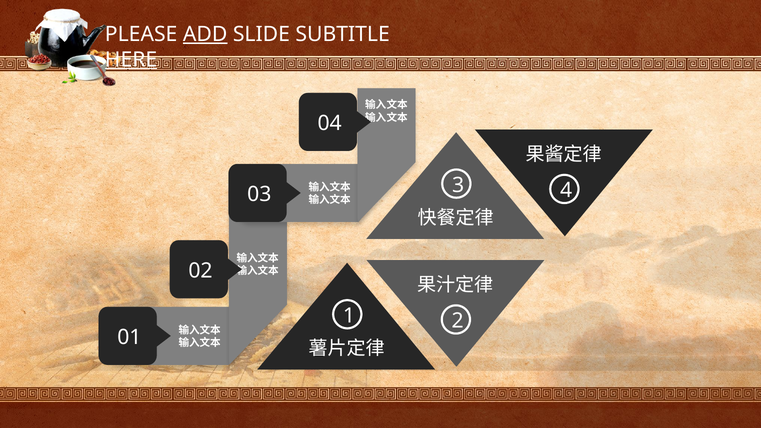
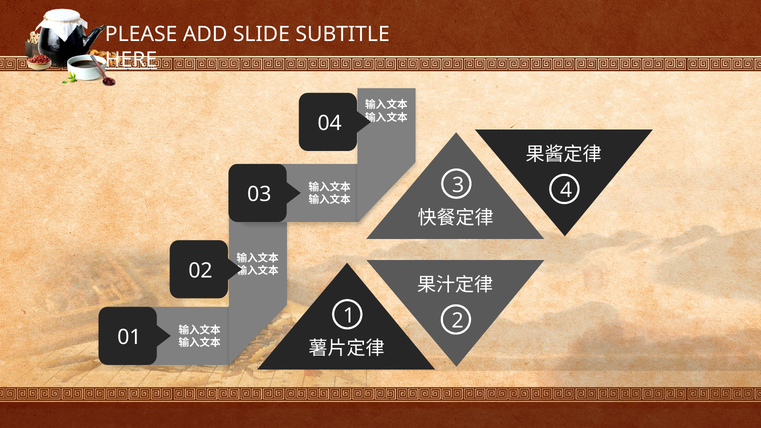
ADD underline: present -> none
